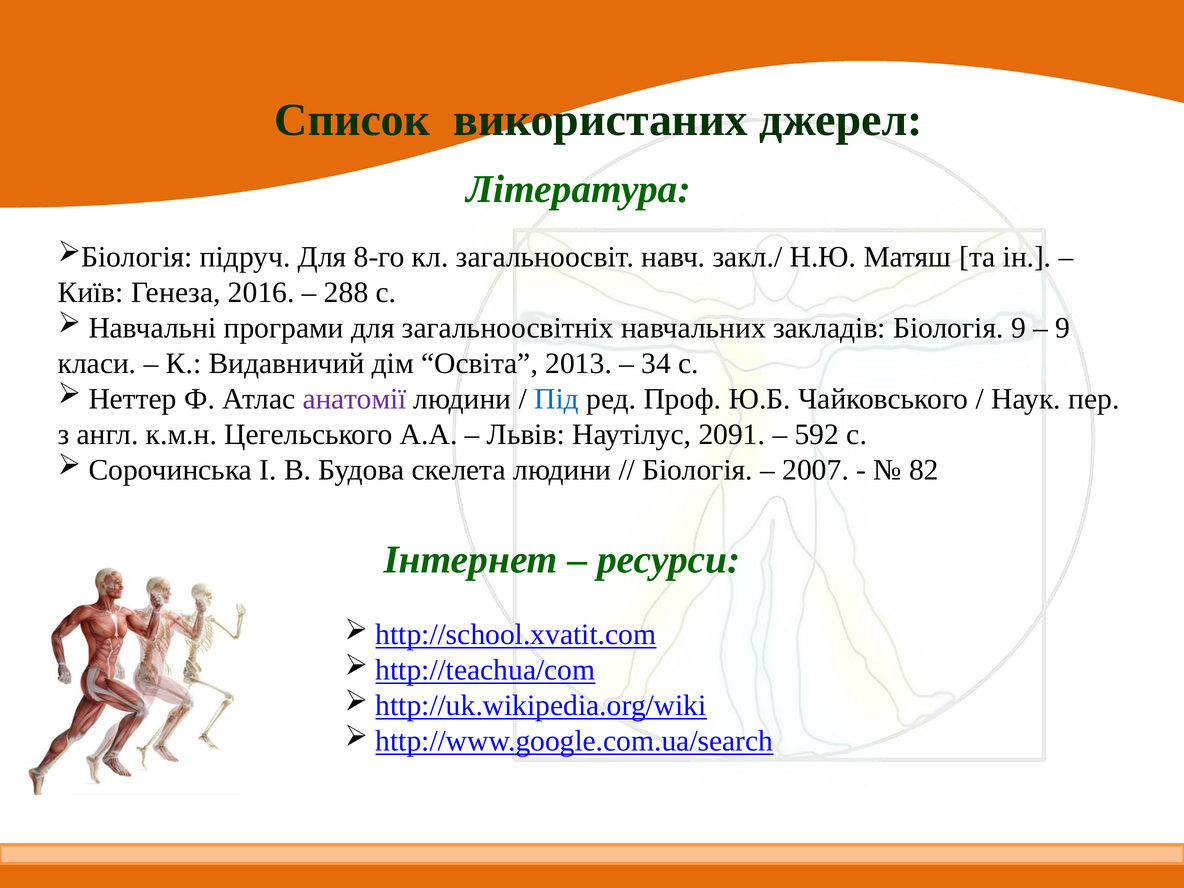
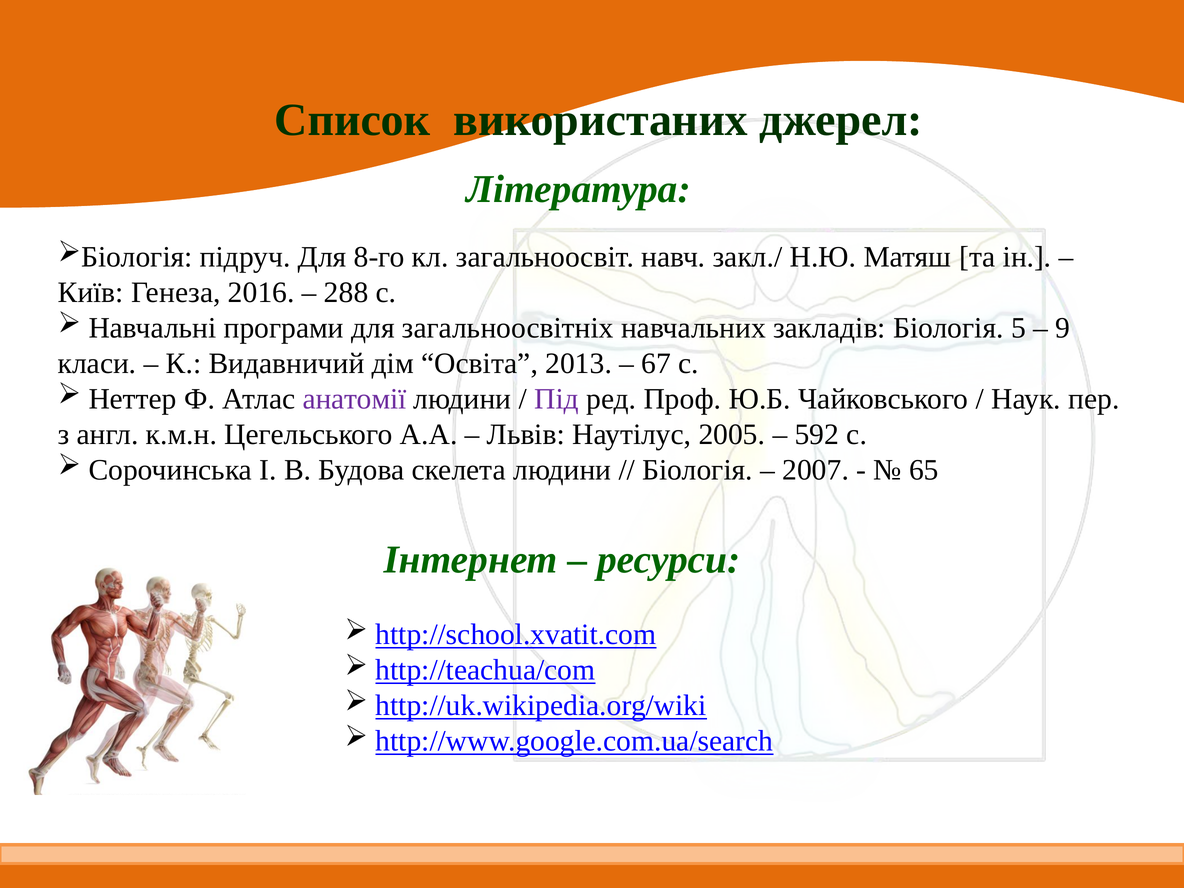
Біологія 9: 9 -> 5
34: 34 -> 67
Під colour: blue -> purple
2091: 2091 -> 2005
82: 82 -> 65
